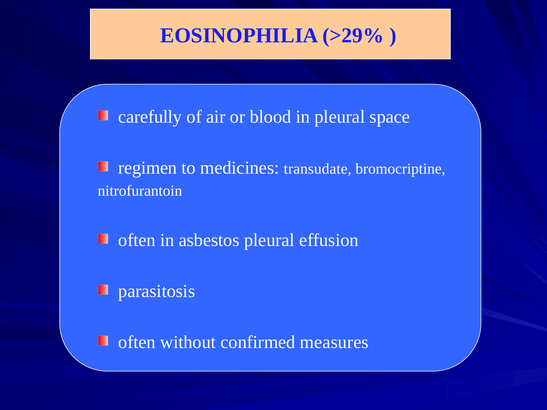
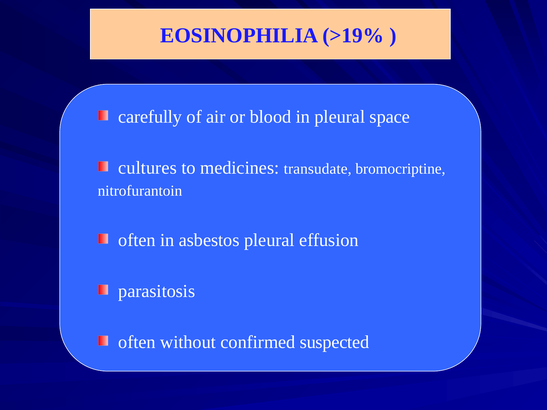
>29%: >29% -> >19%
regimen: regimen -> cultures
measures: measures -> suspected
